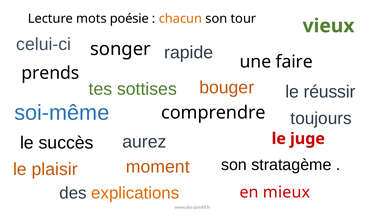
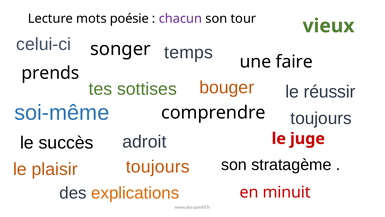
chacun colour: orange -> purple
rapide: rapide -> temps
aurez: aurez -> adroit
moment at (158, 166): moment -> toujours
mieux: mieux -> minuit
